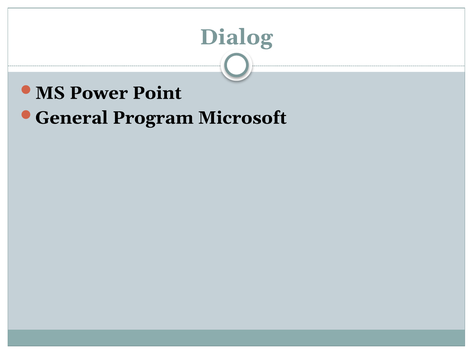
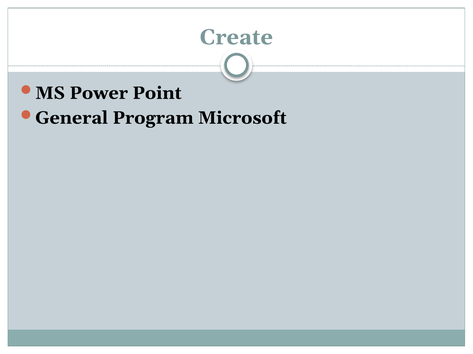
Dialog: Dialog -> Create
